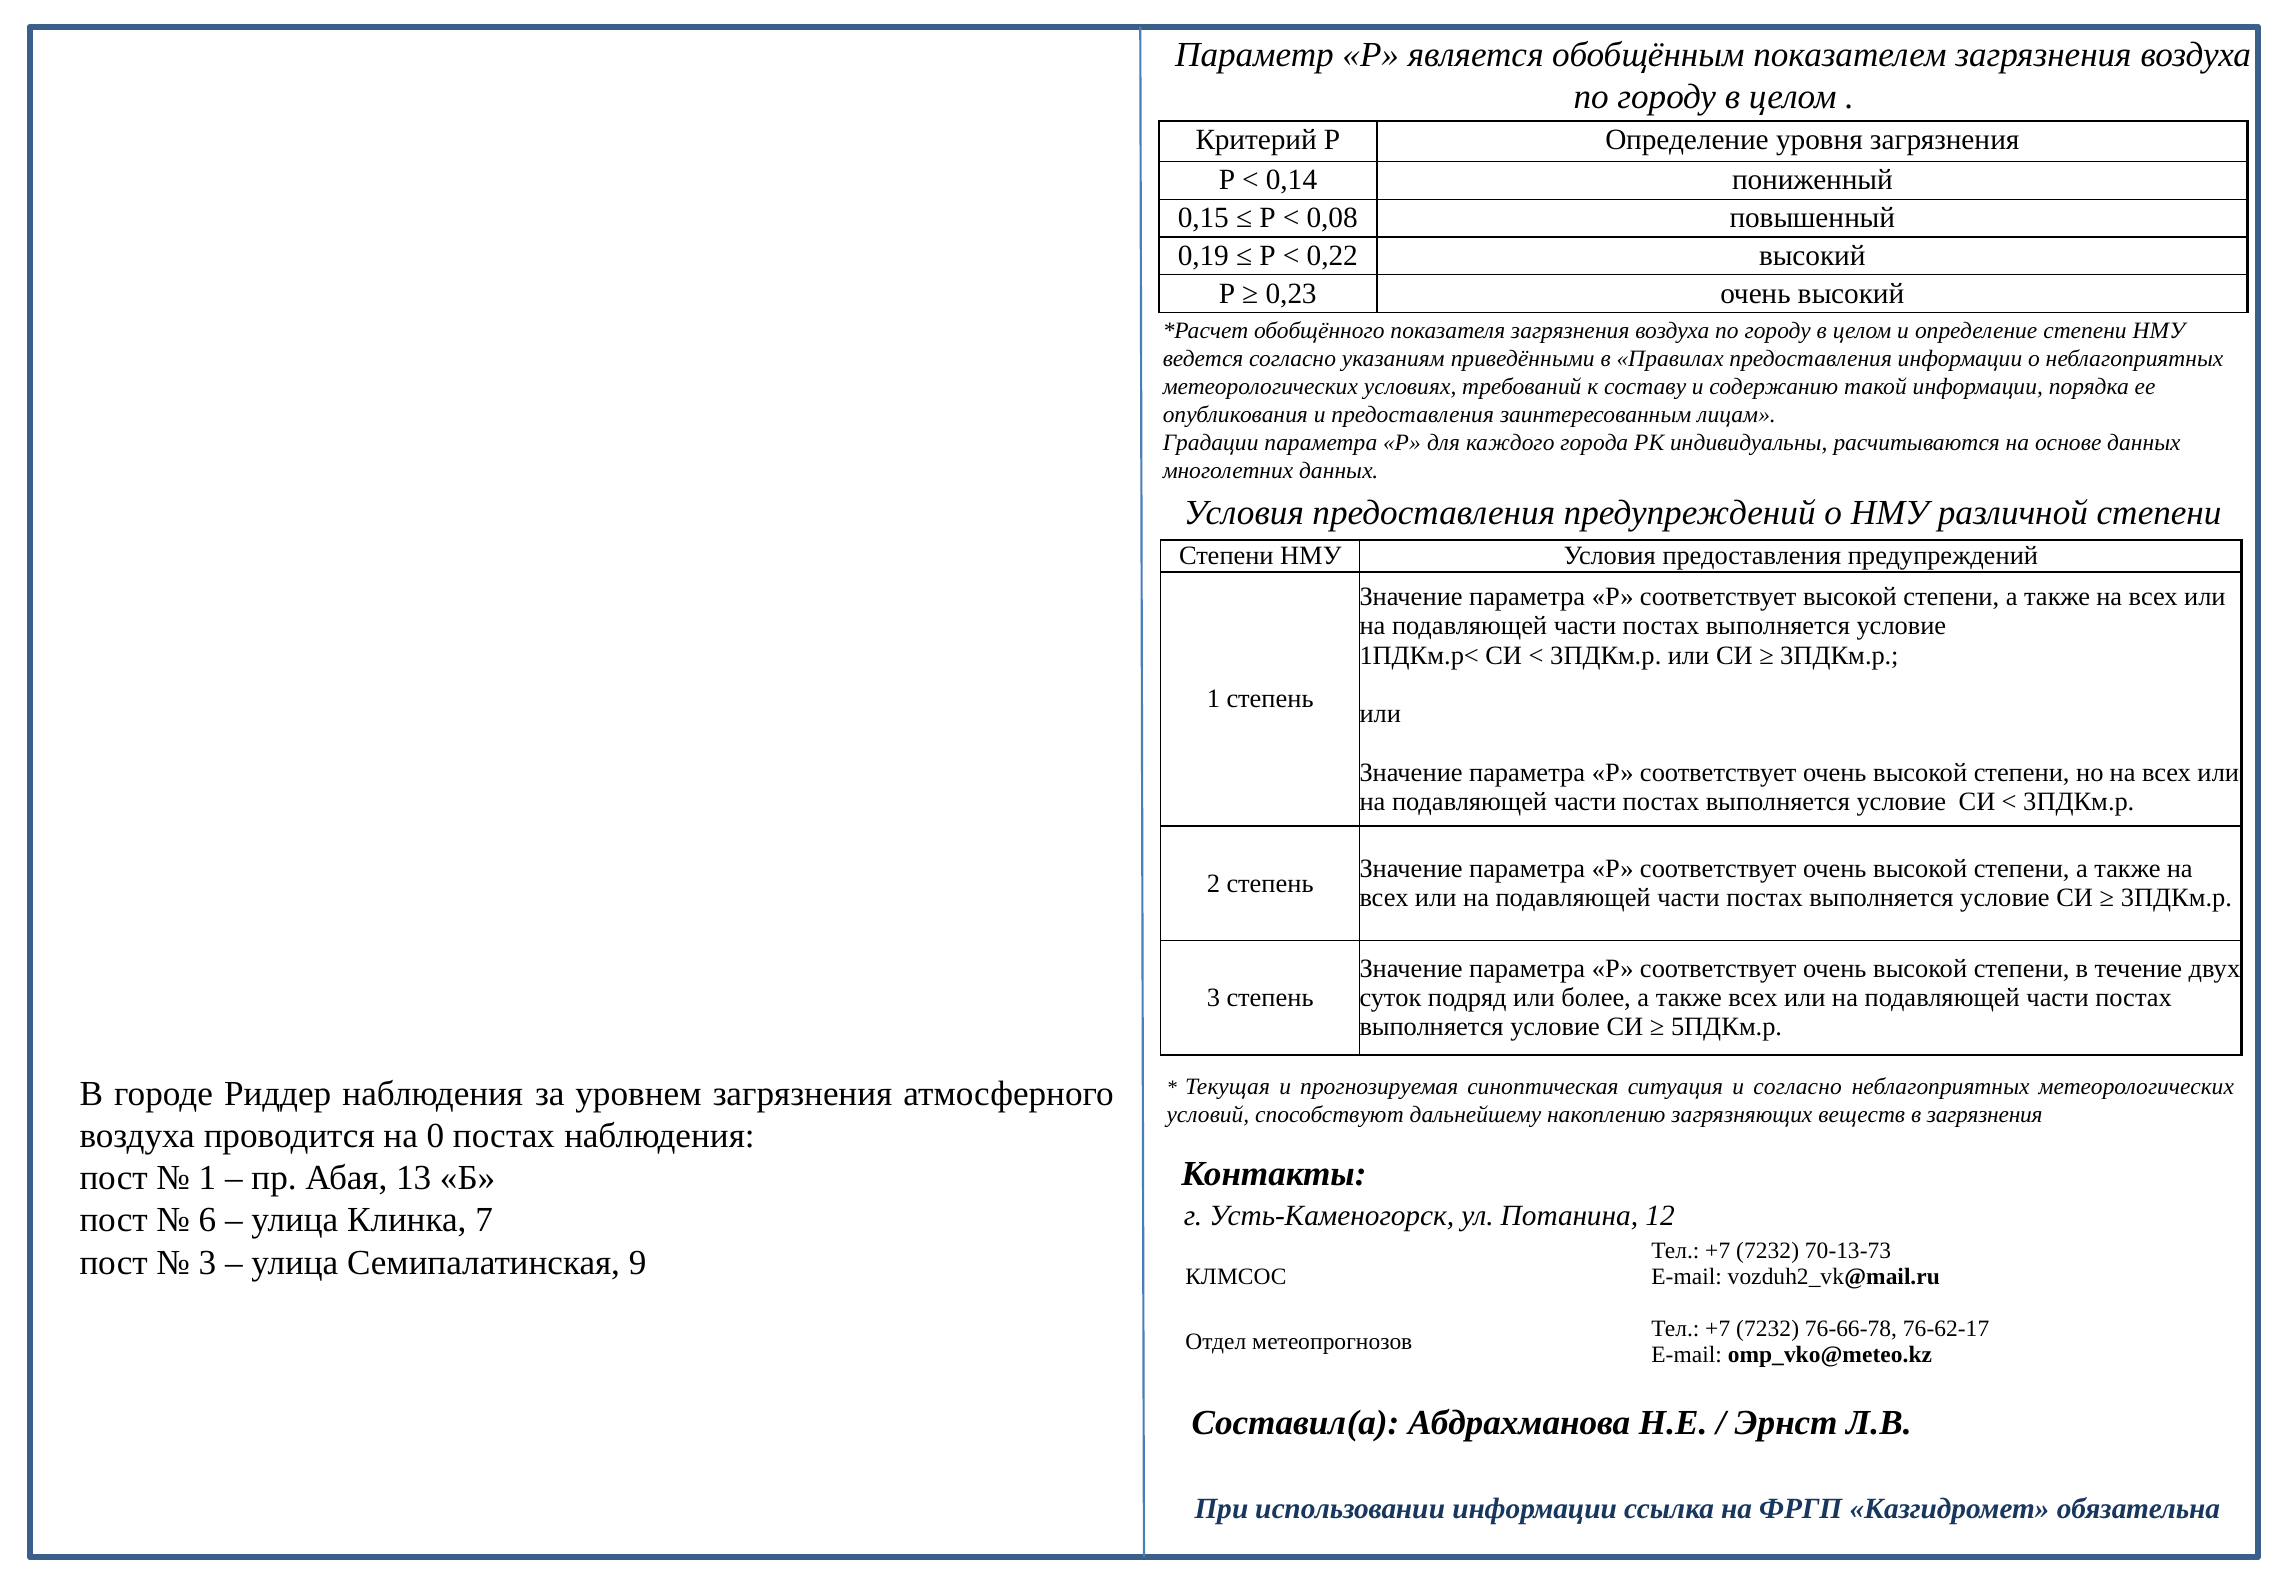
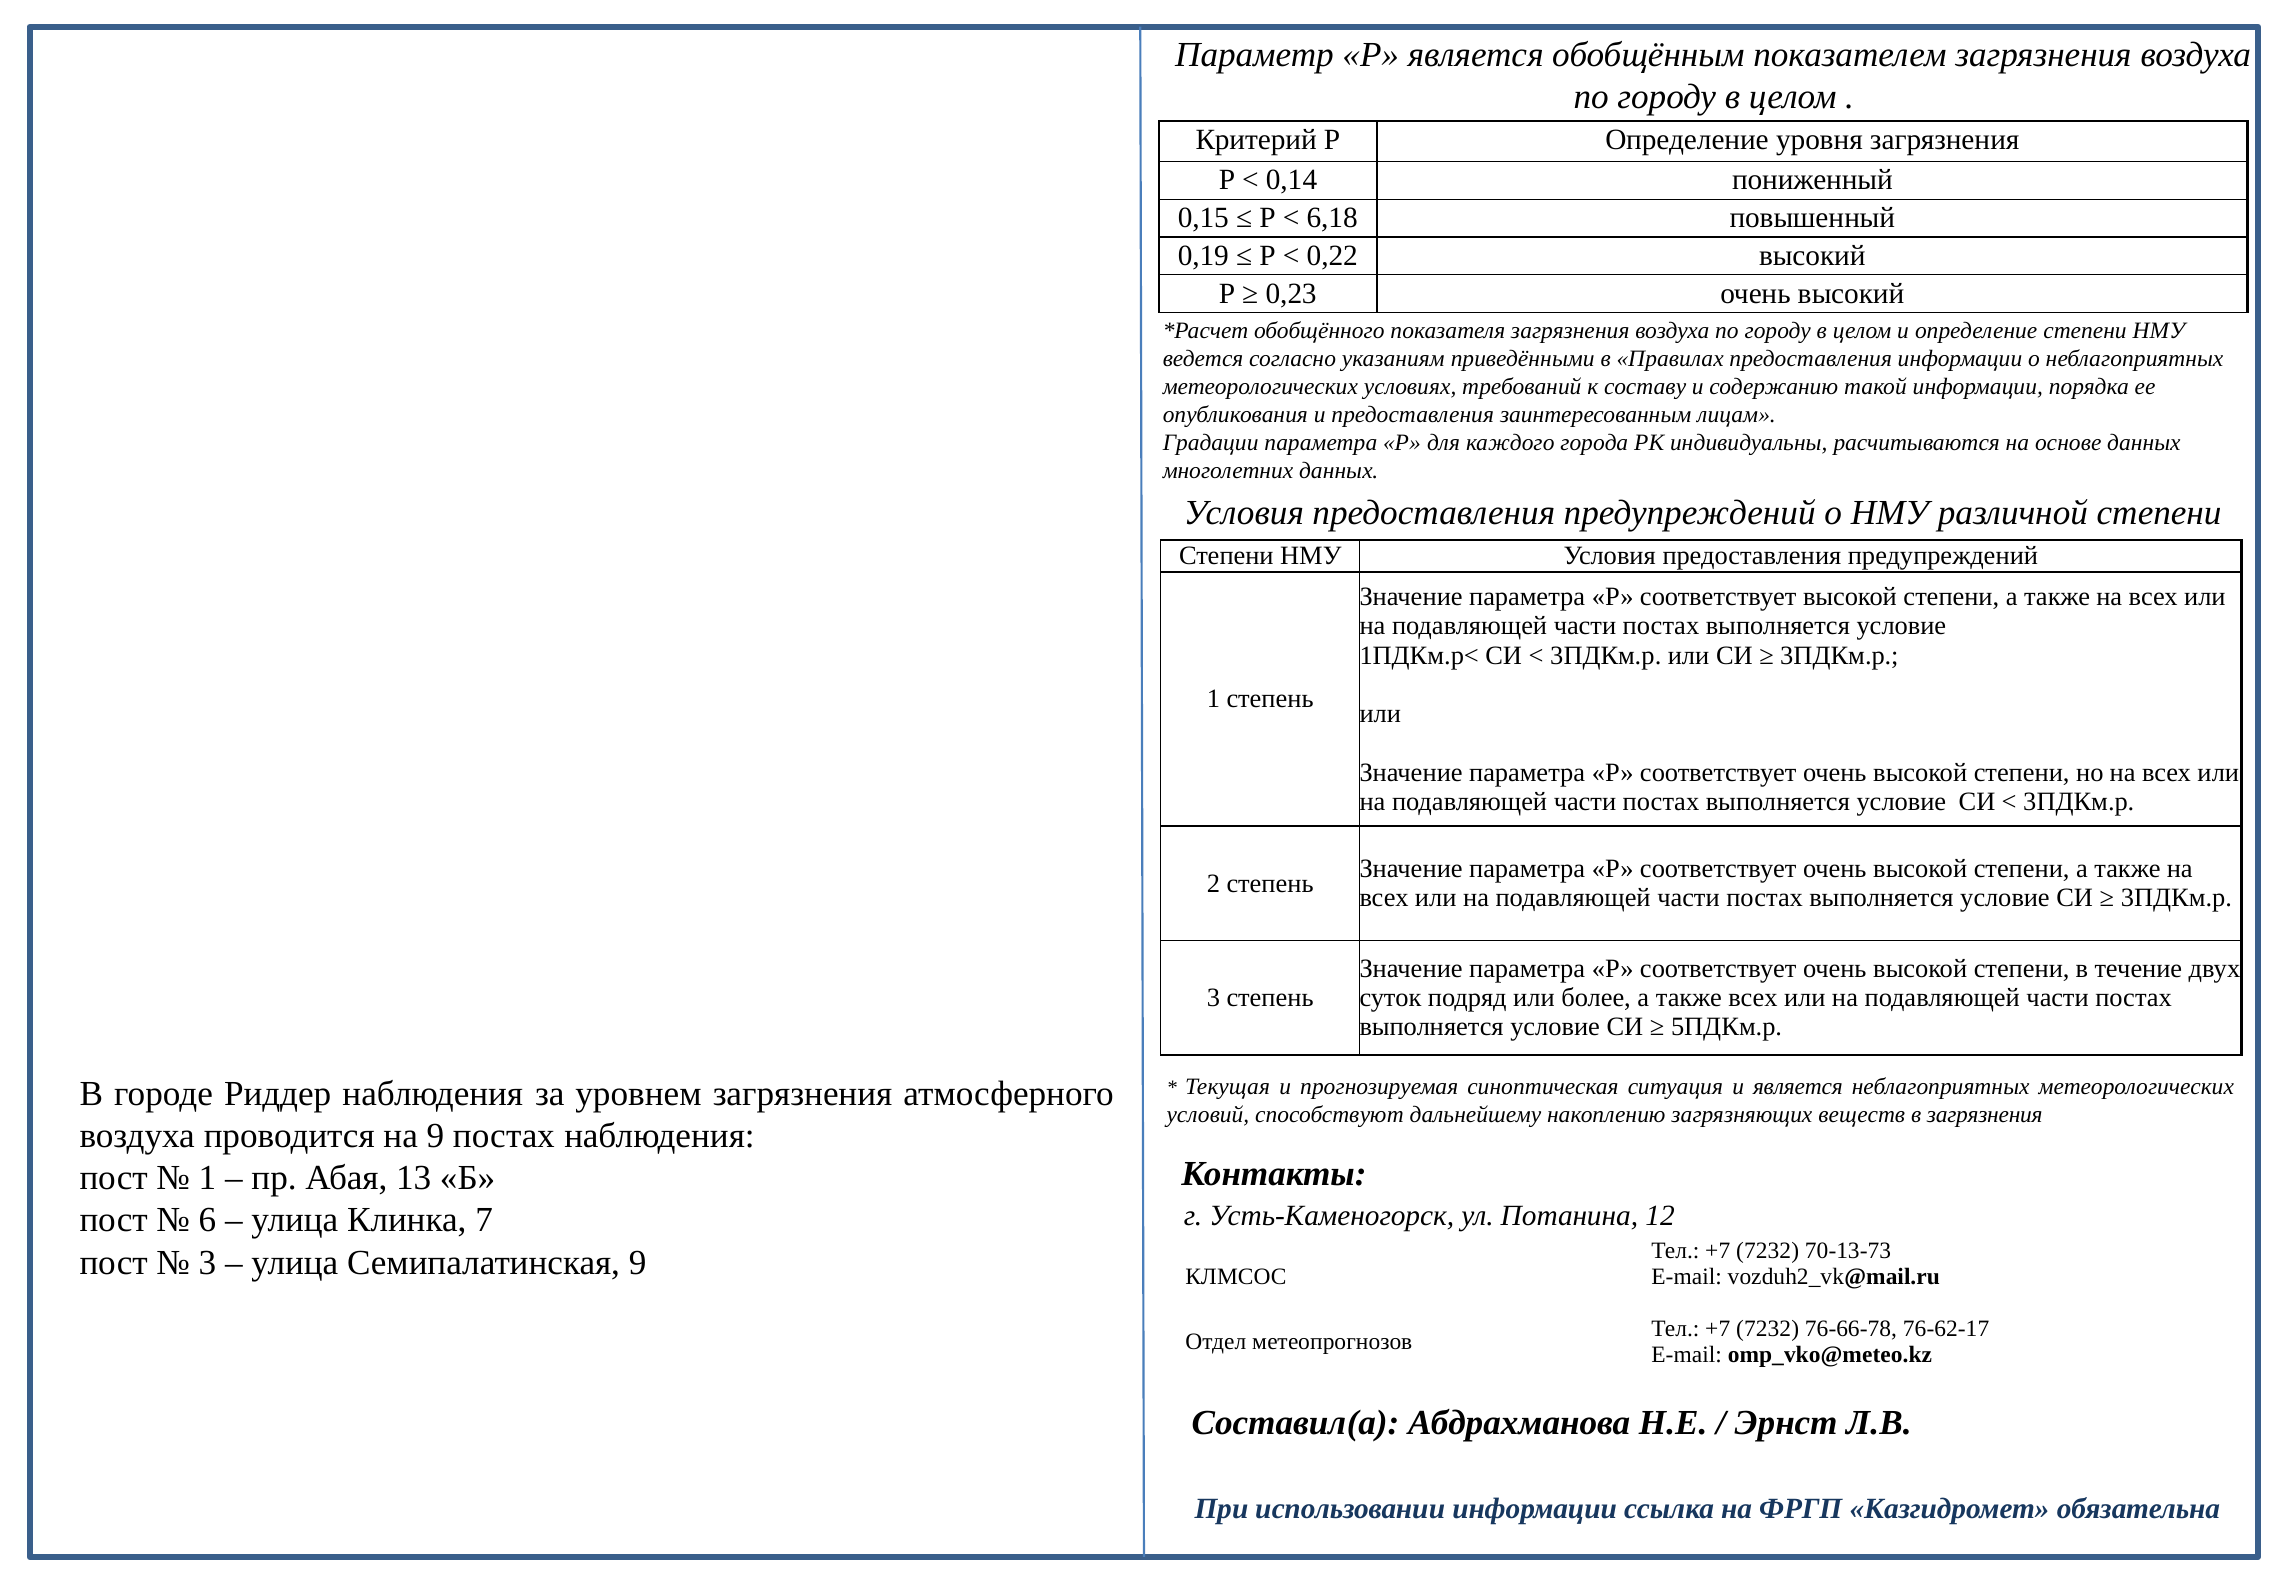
0,08: 0,08 -> 6,18
и согласно: согласно -> является
на 0: 0 -> 9
